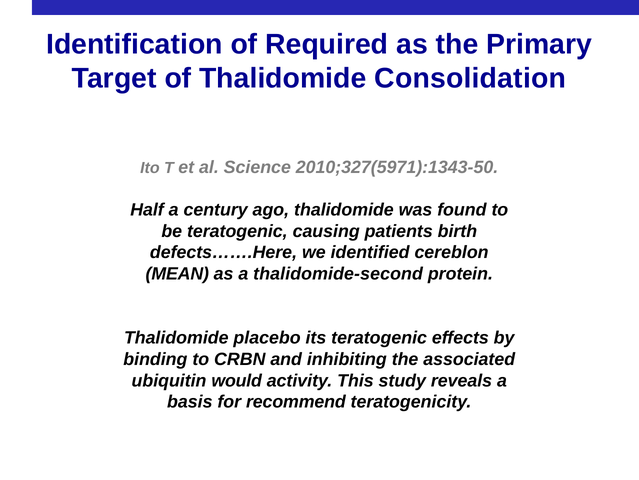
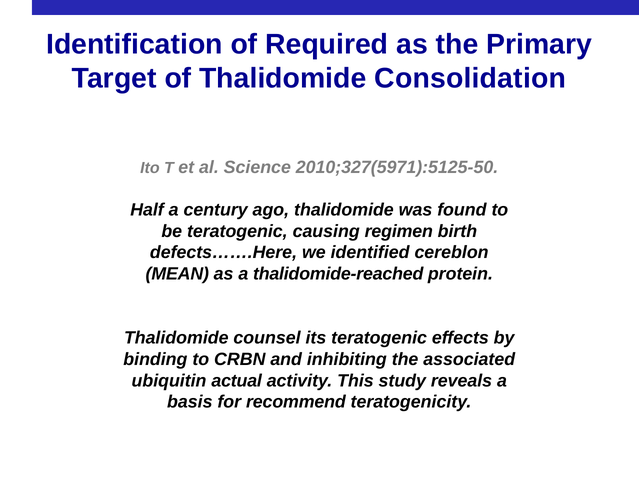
2010;327(5971):1343-50: 2010;327(5971):1343-50 -> 2010;327(5971):5125-50
patients: patients -> regimen
thalidomide-second: thalidomide-second -> thalidomide-reached
placebo: placebo -> counsel
would: would -> actual
